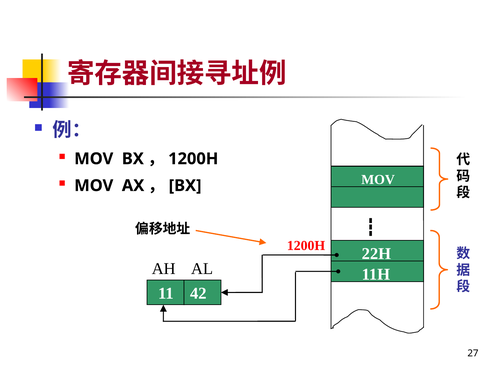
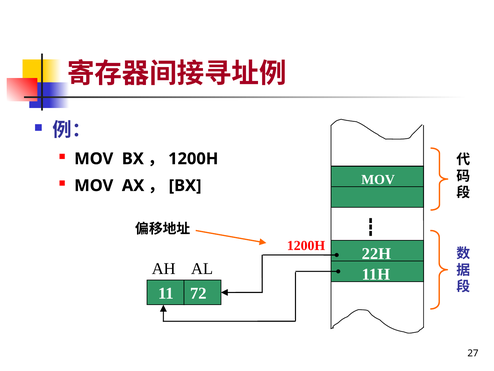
42: 42 -> 72
